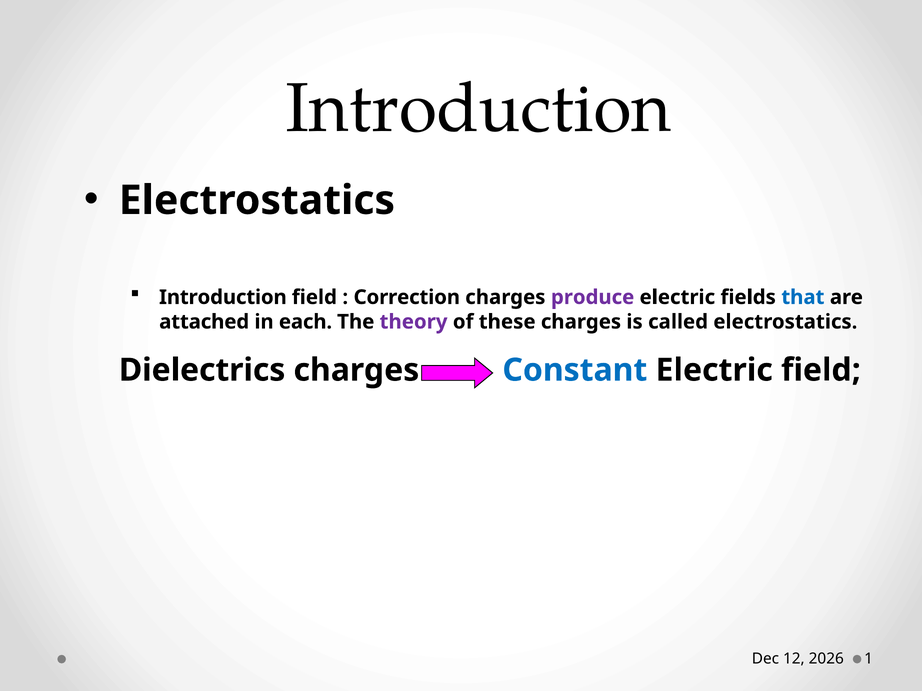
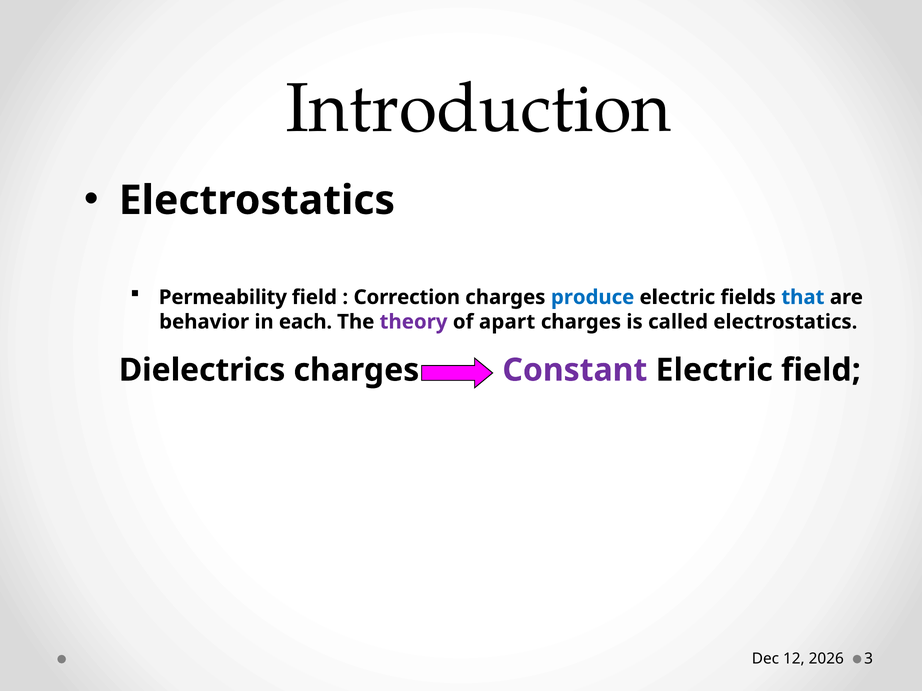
Introduction at (223, 297): Introduction -> Permeability
produce colour: purple -> blue
attached: attached -> behavior
these: these -> apart
Constant colour: blue -> purple
1: 1 -> 3
